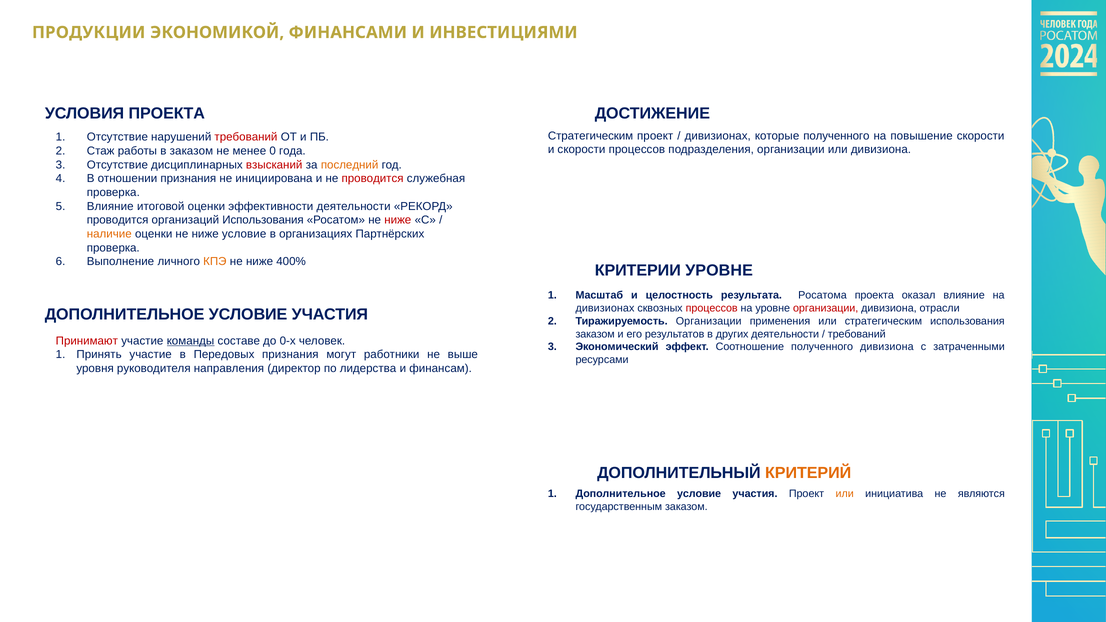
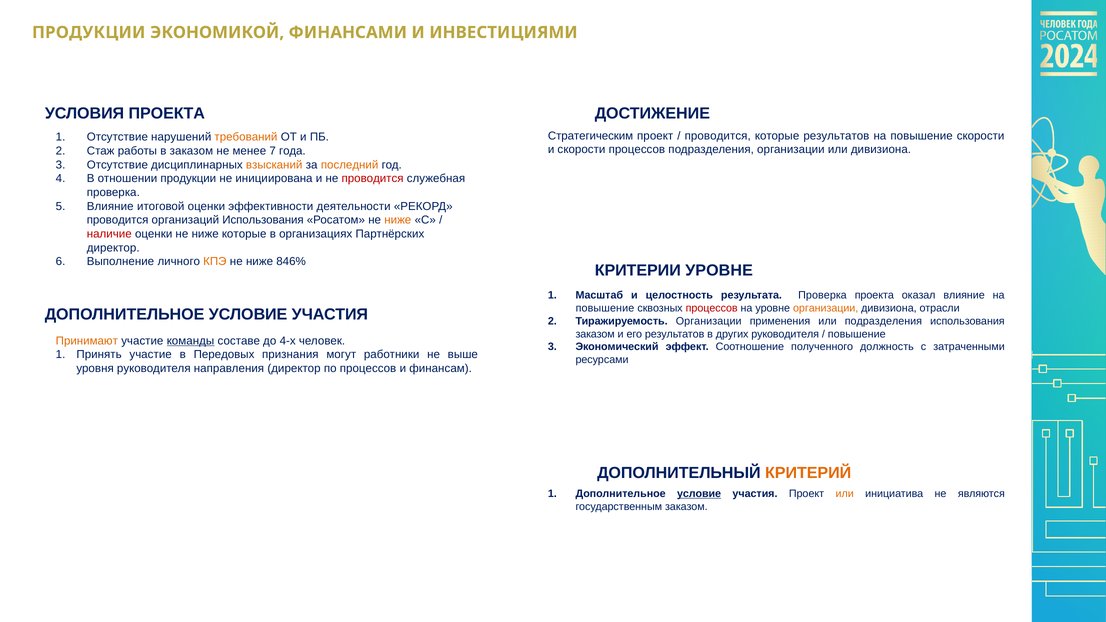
дивизионах at (718, 136): дивизионах -> проводится
которые полученного: полученного -> результатов
требований at (246, 137) colour: red -> orange
0: 0 -> 7
взысканий colour: red -> orange
отношении признания: признания -> продукции
ниже at (398, 220) colour: red -> orange
наличие colour: orange -> red
ниже условие: условие -> которые
проверка at (113, 248): проверка -> директор
400%: 400% -> 846%
результата Росатома: Росатома -> Проверка
дивизионах at (605, 308): дивизионах -> повышение
организации at (826, 308) colour: red -> orange
или стратегическим: стратегическим -> подразделения
других деятельности: деятельности -> руководителя
требований at (857, 334): требований -> повышение
Принимают colour: red -> orange
0-х: 0-х -> 4-х
полученного дивизиона: дивизиона -> должность
по лидерства: лидерства -> процессов
условие at (699, 494) underline: none -> present
